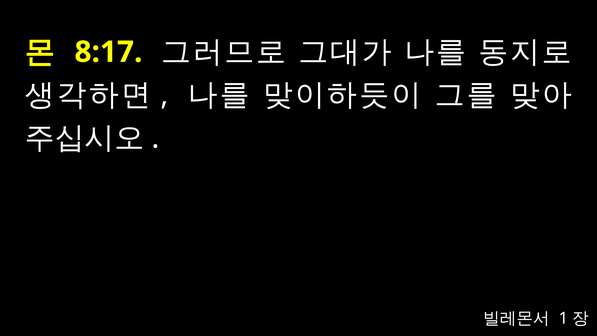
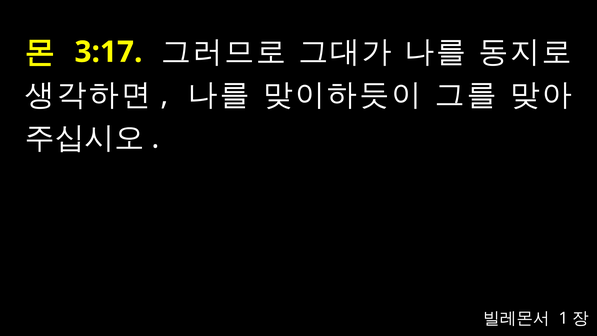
8:17: 8:17 -> 3:17
